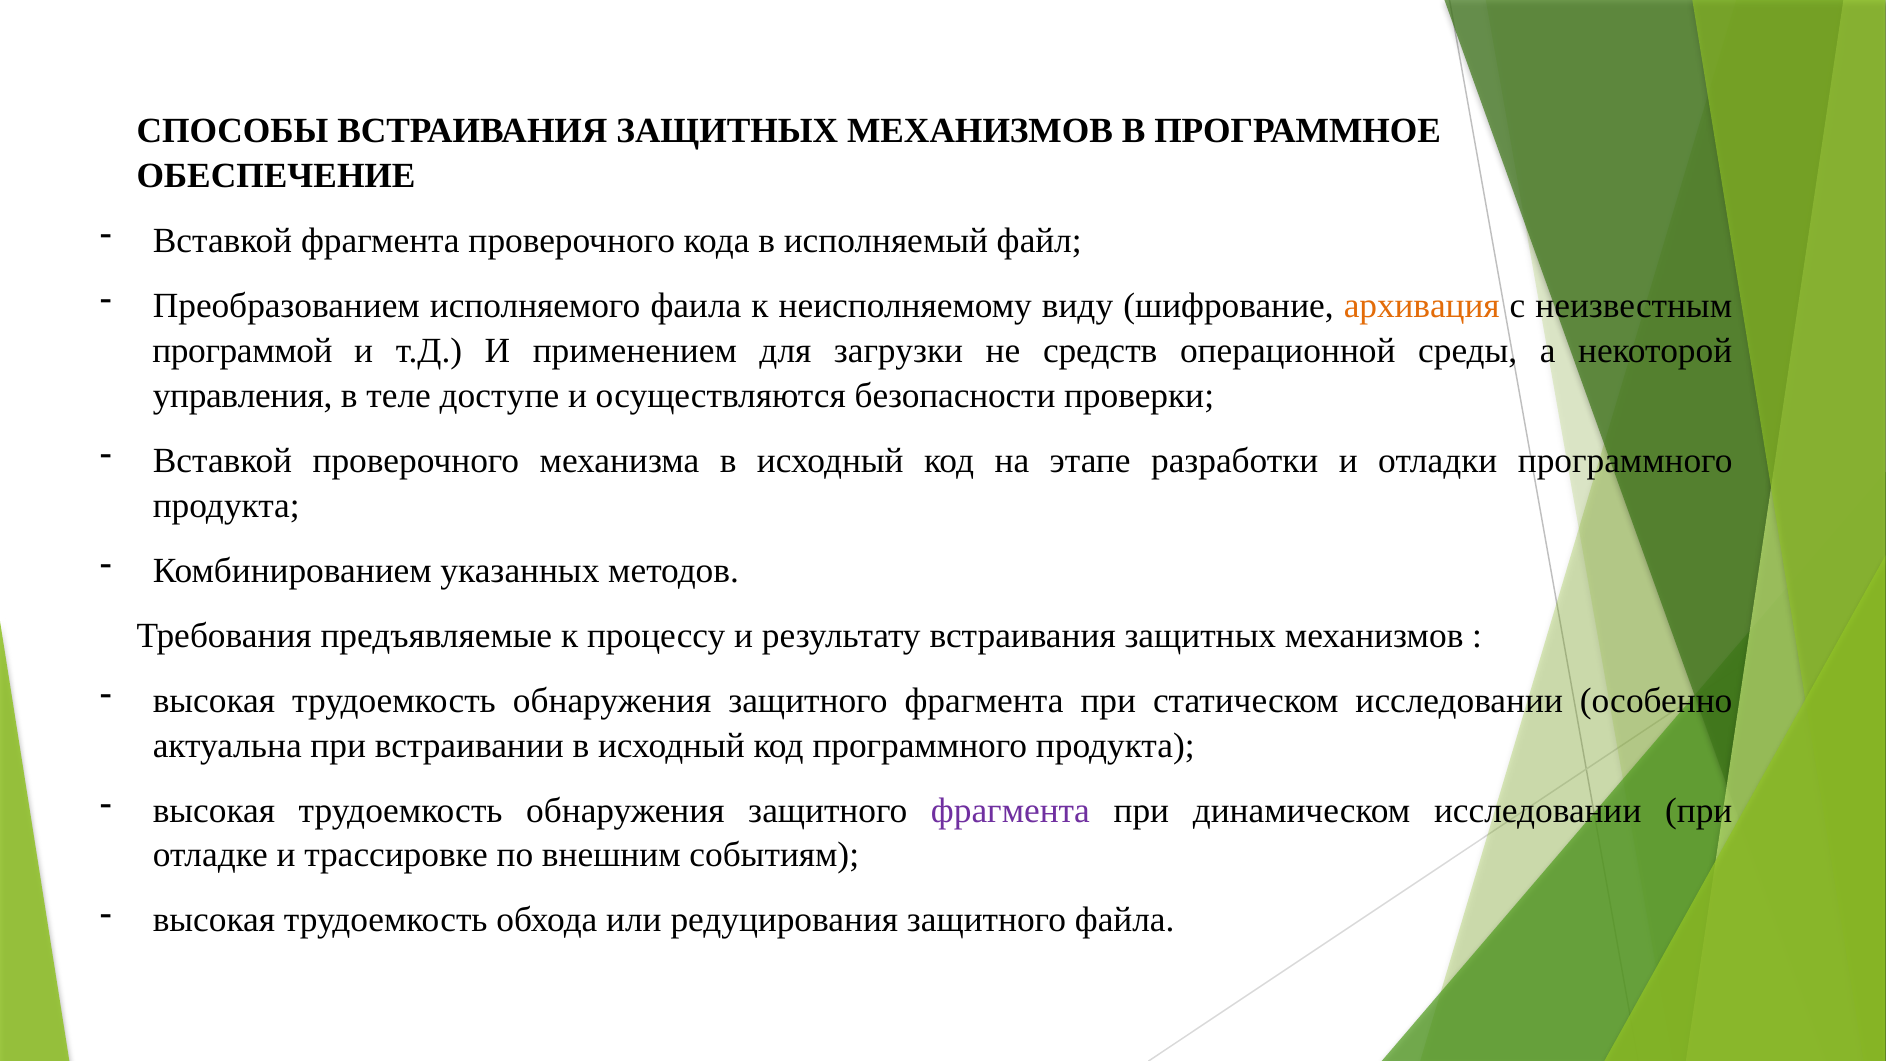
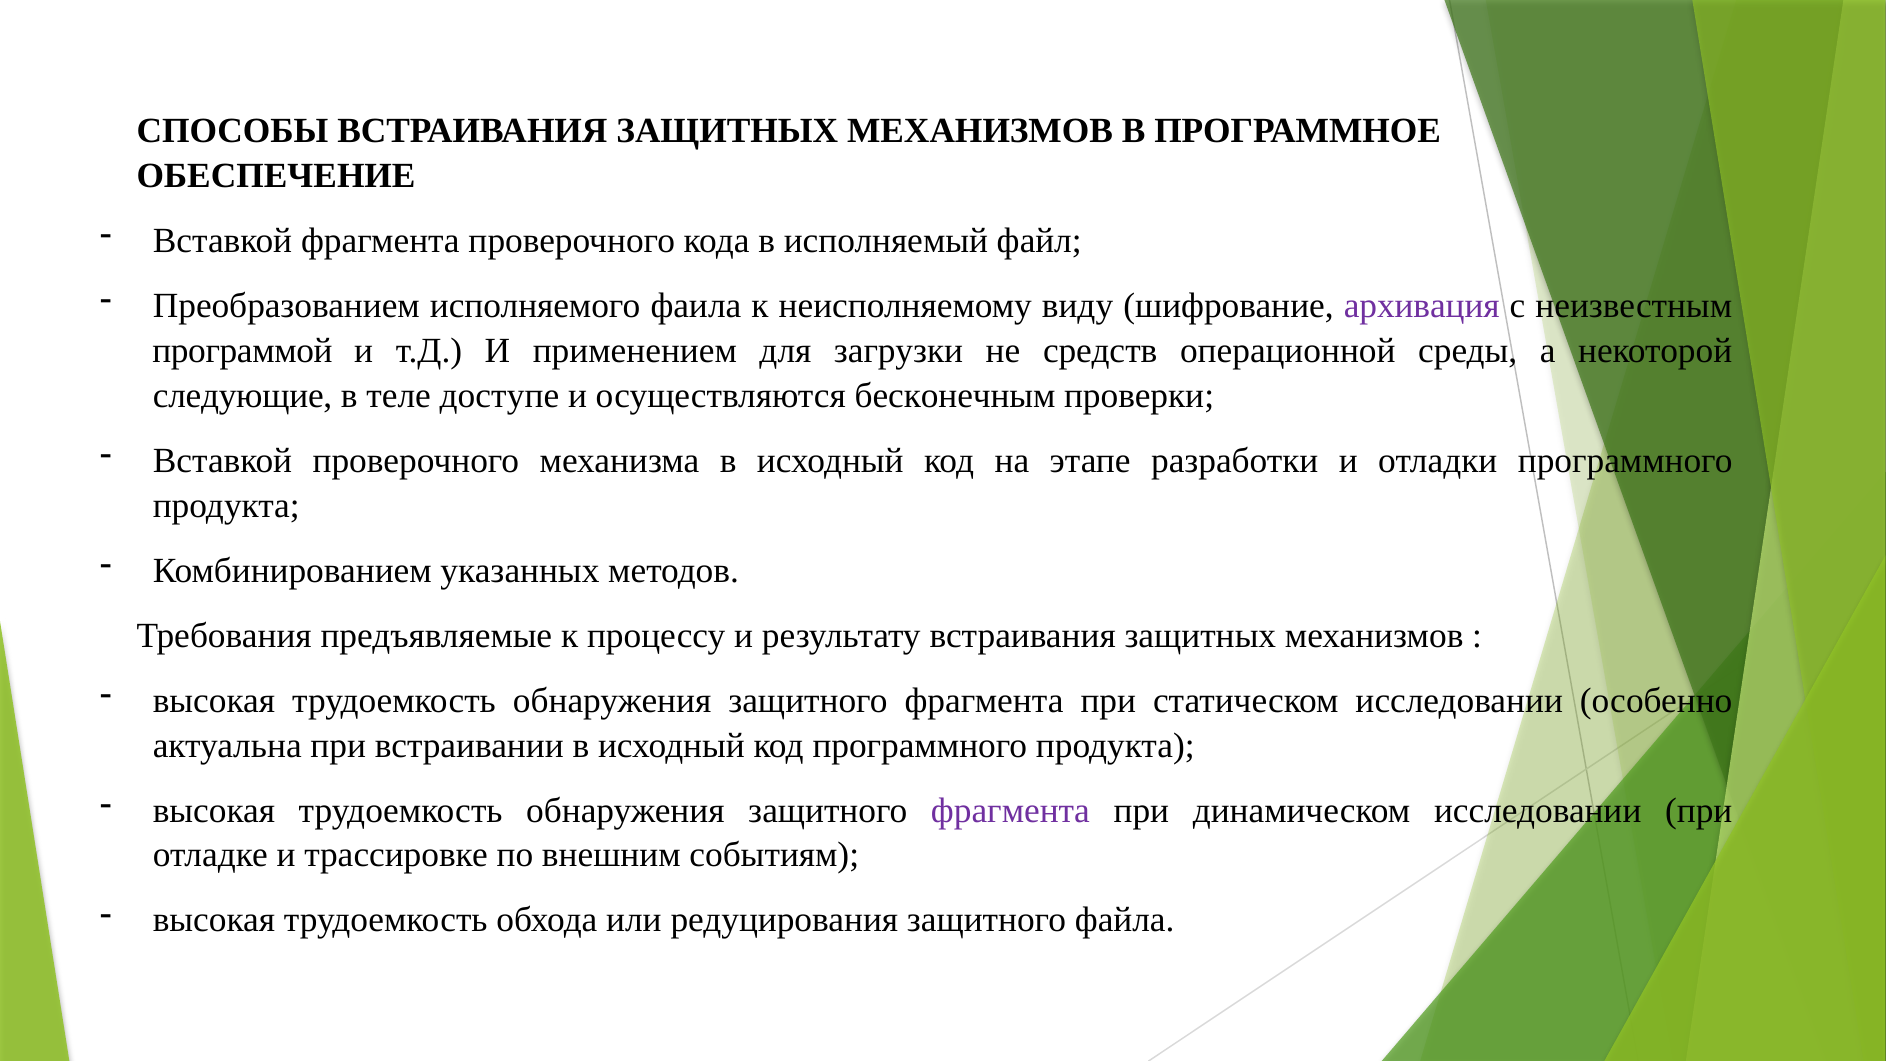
архивация colour: orange -> purple
управления: управления -> следующие
безопасности: безопасности -> бесконечным
